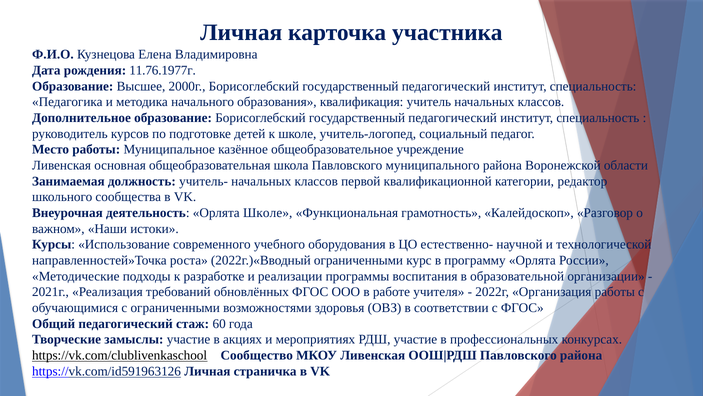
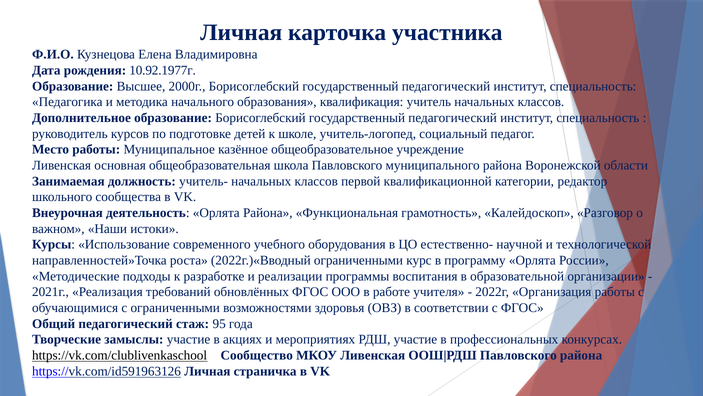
11.76.1977г: 11.76.1977г -> 10.92.1977г
Орлята Школе: Школе -> Района
60: 60 -> 95
